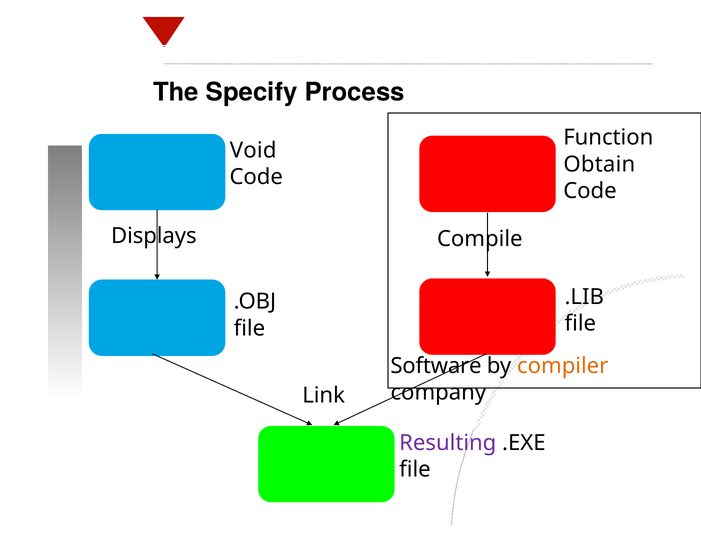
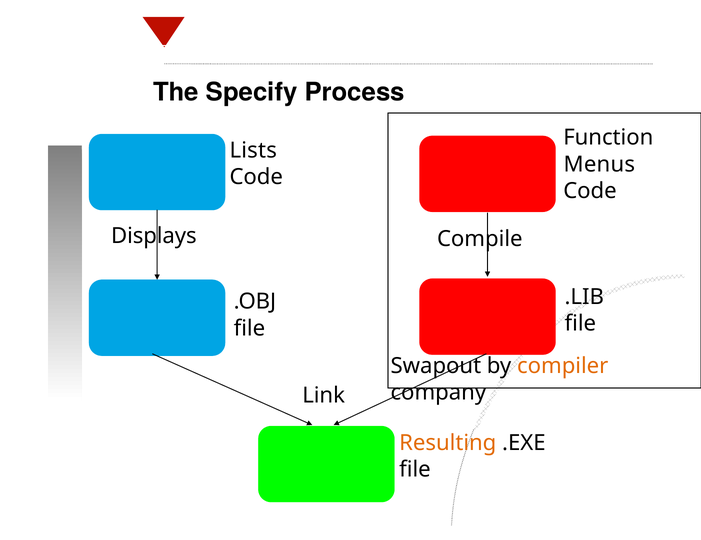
Void: Void -> Lists
Obtain: Obtain -> Menus
Software: Software -> Swapout
Resulting colour: purple -> orange
